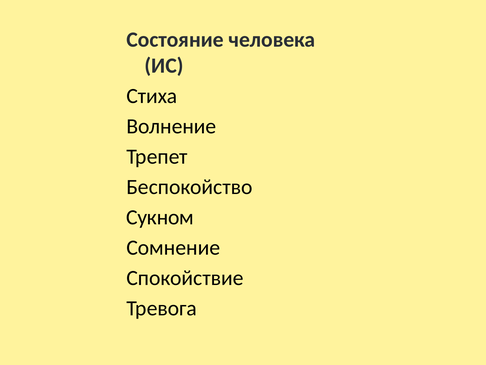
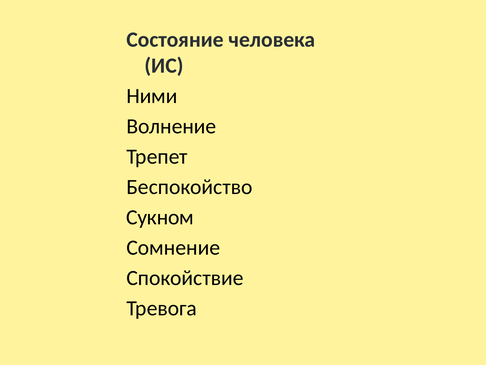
Стиха: Стиха -> Ними
